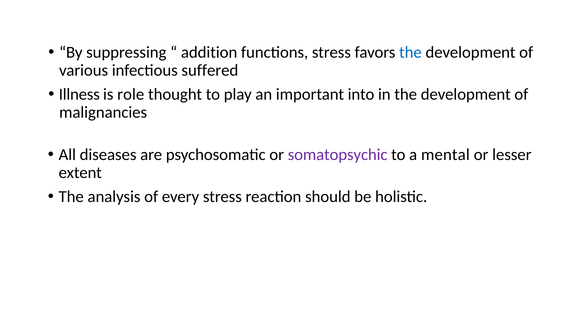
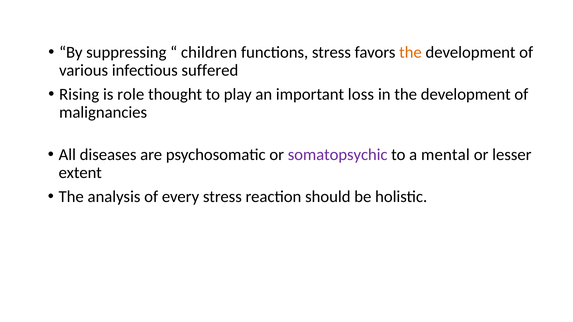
addition: addition -> children
the at (410, 52) colour: blue -> orange
Illness: Illness -> Rising
into: into -> loss
